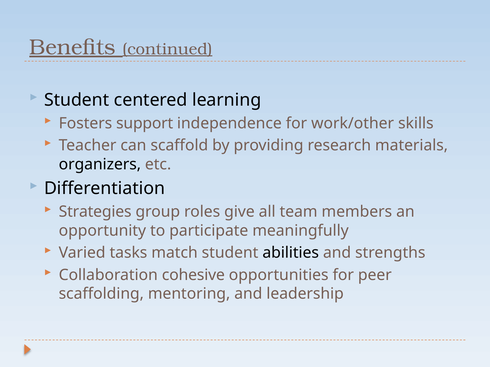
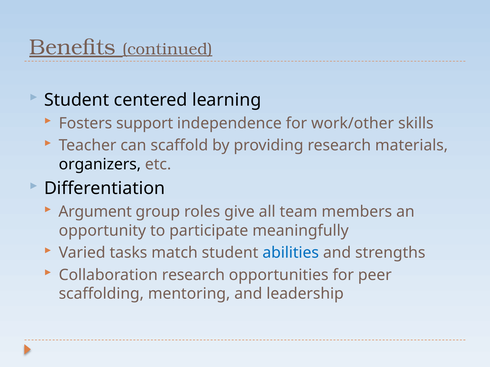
Strategies: Strategies -> Argument
abilities colour: black -> blue
Collaboration cohesive: cohesive -> research
